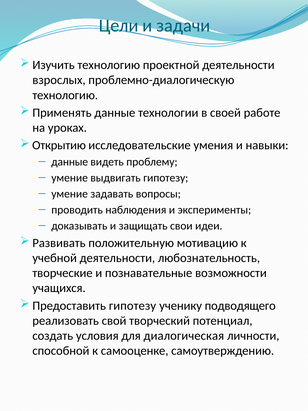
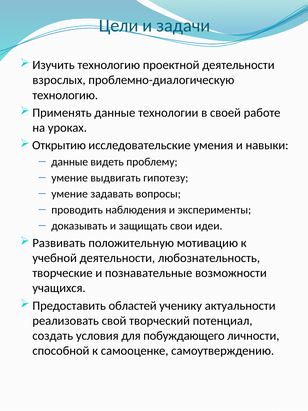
Предоставить гипотезу: гипотезу -> областей
подводящего: подводящего -> актуальности
диалогическая: диалогическая -> побуждающего
